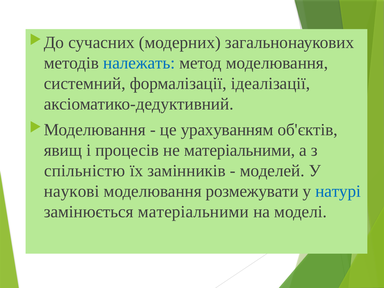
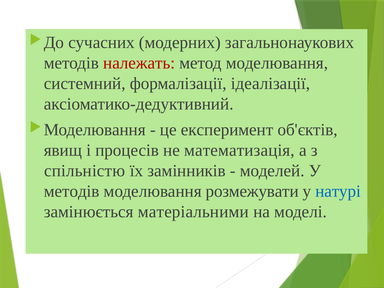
належать colour: blue -> red
урахуванням: урахуванням -> експеримент
не матеріальними: матеріальними -> математизація
наукові at (72, 191): наукові -> методів
